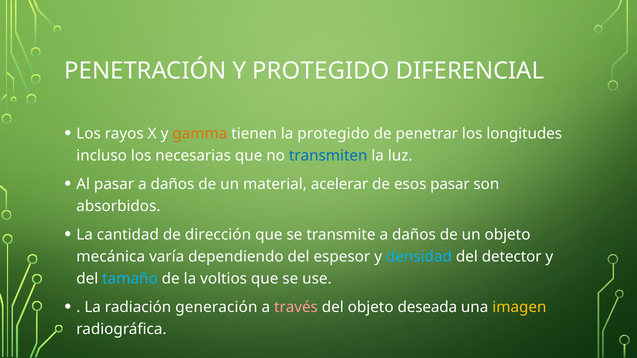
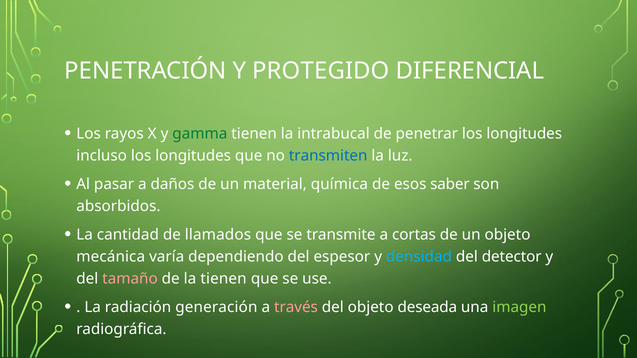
gamma colour: orange -> green
la protegido: protegido -> intrabucal
incluso los necesarias: necesarias -> longitudes
acelerar: acelerar -> química
esos pasar: pasar -> saber
dirección: dirección -> llamados
transmite a daños: daños -> cortas
tamaño colour: light blue -> pink
la voltios: voltios -> tienen
imagen colour: yellow -> light green
